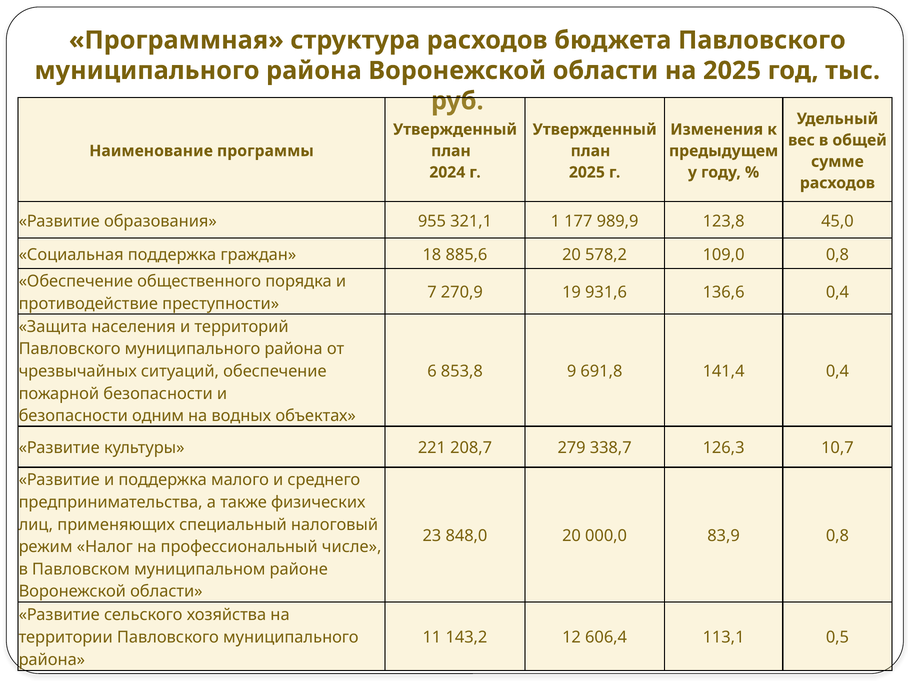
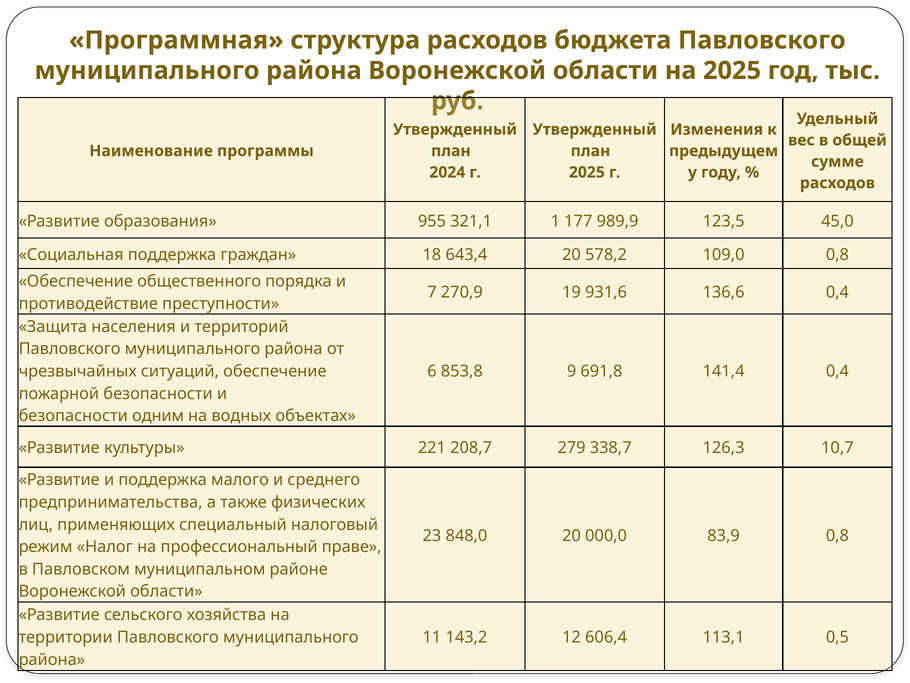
123,8: 123,8 -> 123,5
885,6: 885,6 -> 643,4
числе: числе -> праве
